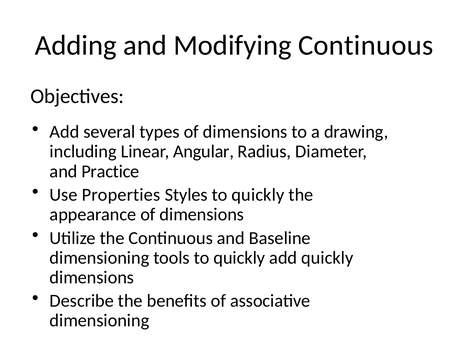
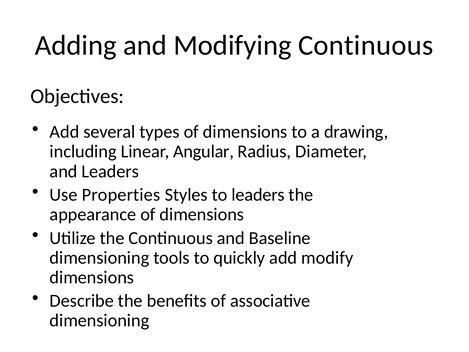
and Practice: Practice -> Leaders
Styles to quickly: quickly -> leaders
add quickly: quickly -> modify
